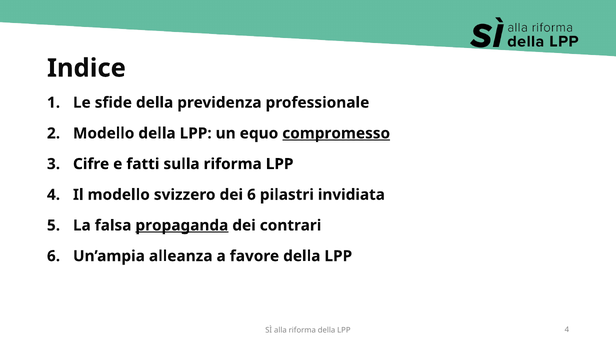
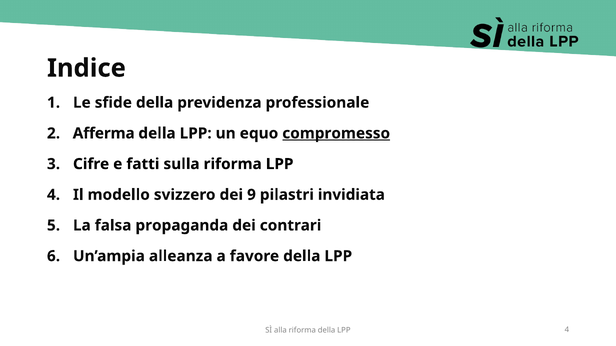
Modello at (104, 134): Modello -> Afferma
dei 6: 6 -> 9
propaganda underline: present -> none
